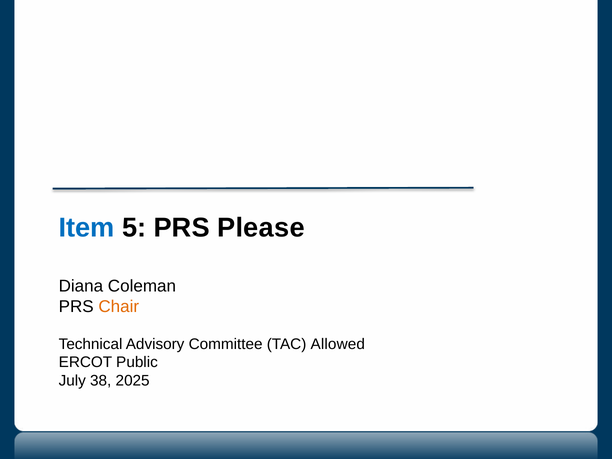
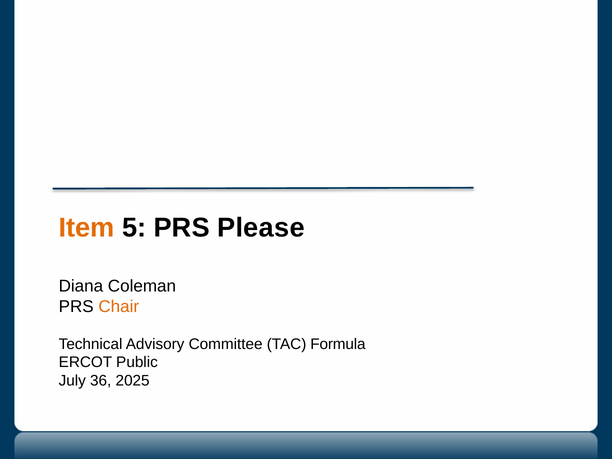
Item colour: blue -> orange
Allowed: Allowed -> Formula
38: 38 -> 36
